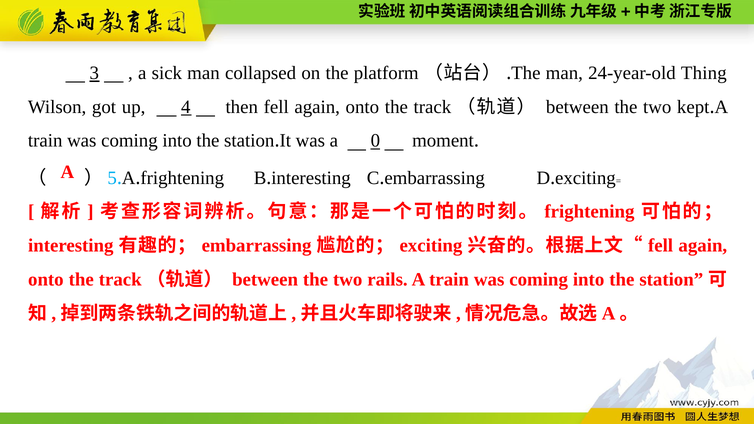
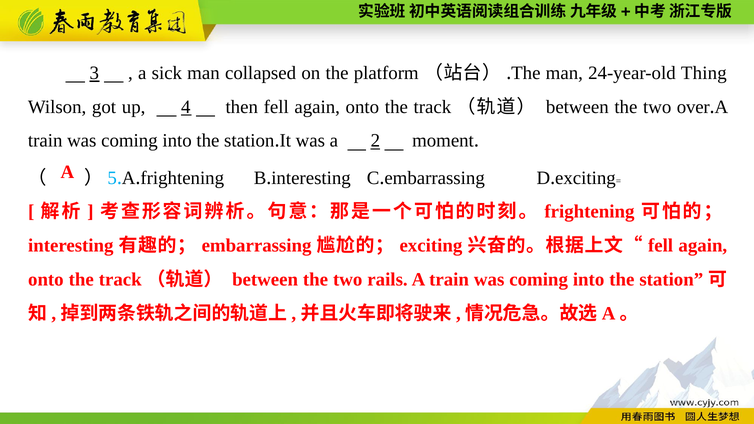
kept: kept -> over
0: 0 -> 2
